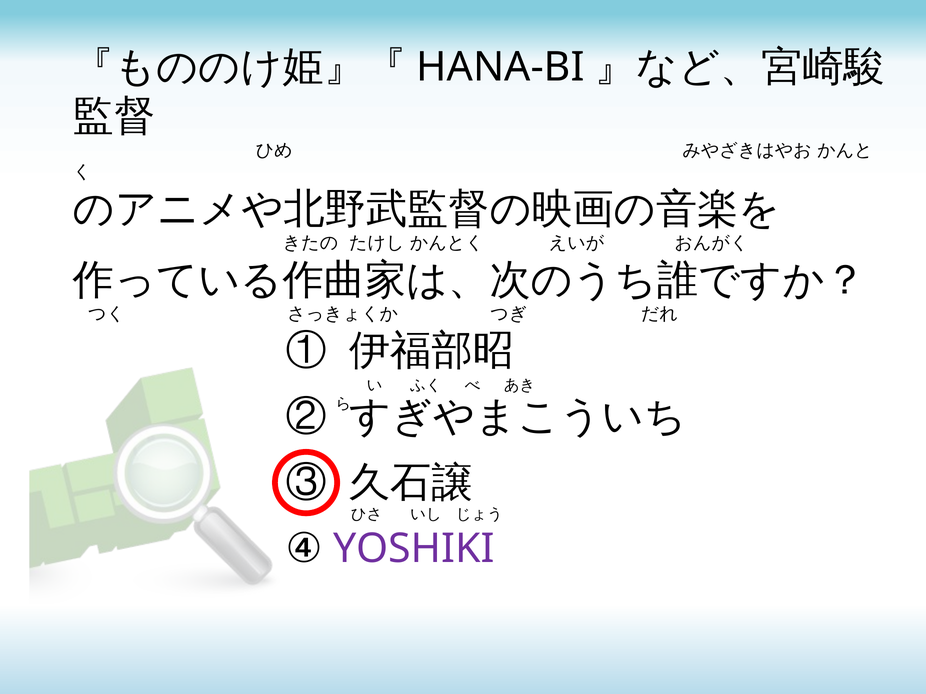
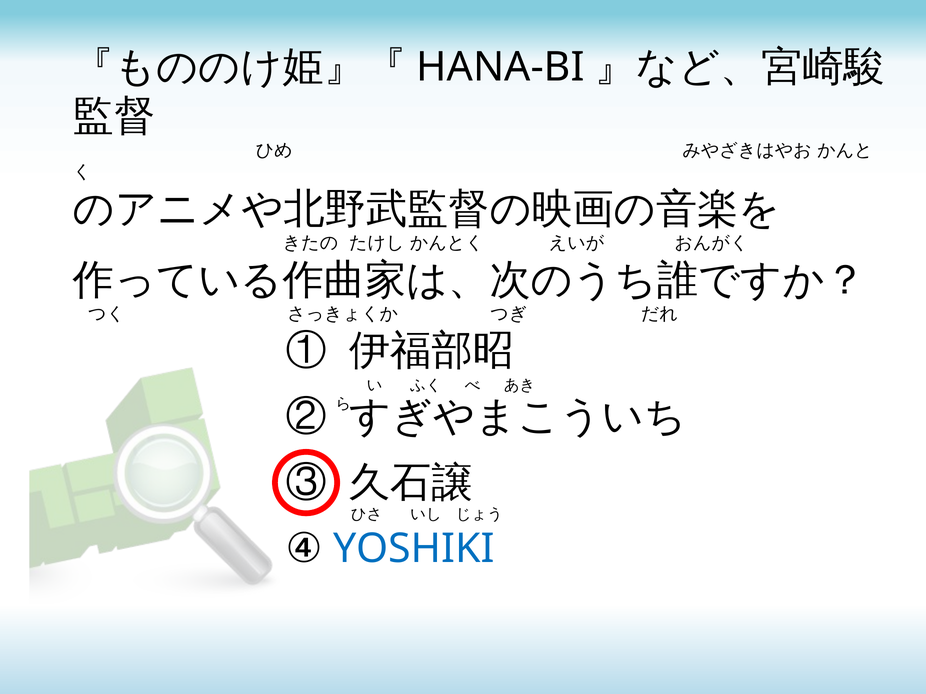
YOSHIKI colour: purple -> blue
